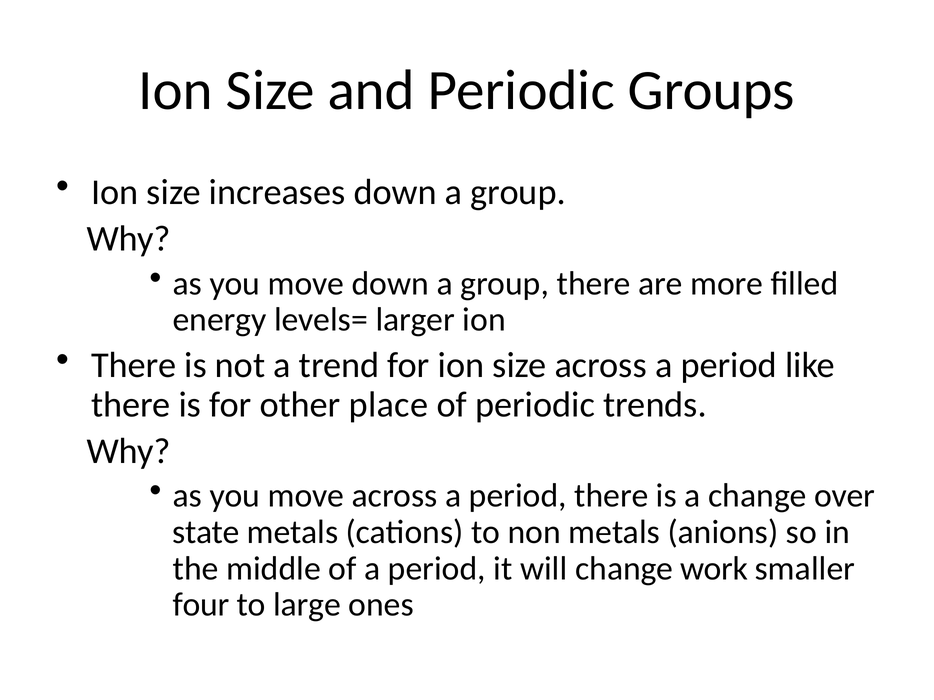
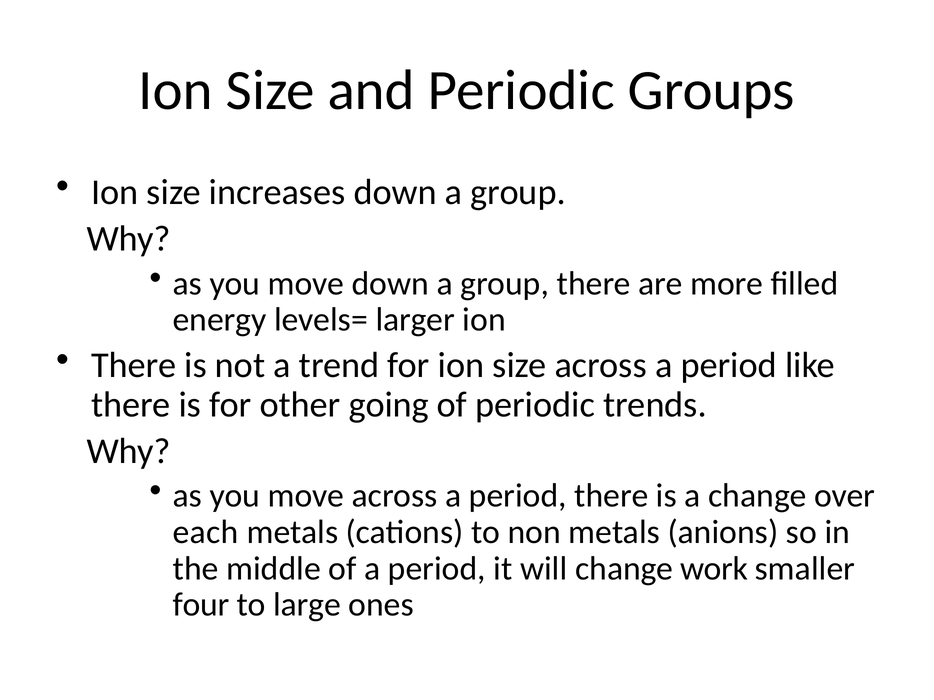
place: place -> going
state: state -> each
